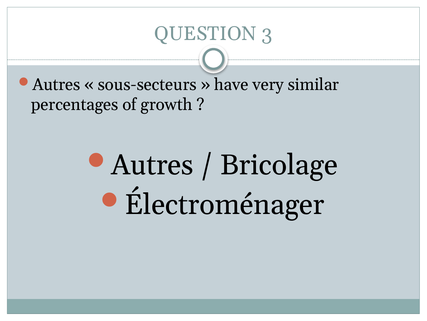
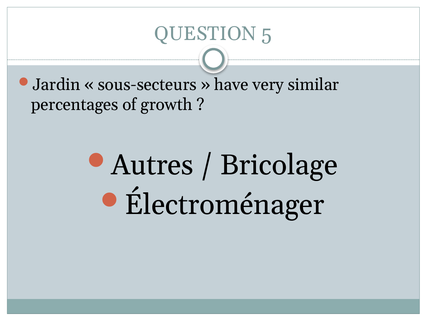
3: 3 -> 5
Autres at (56, 85): Autres -> Jardin
